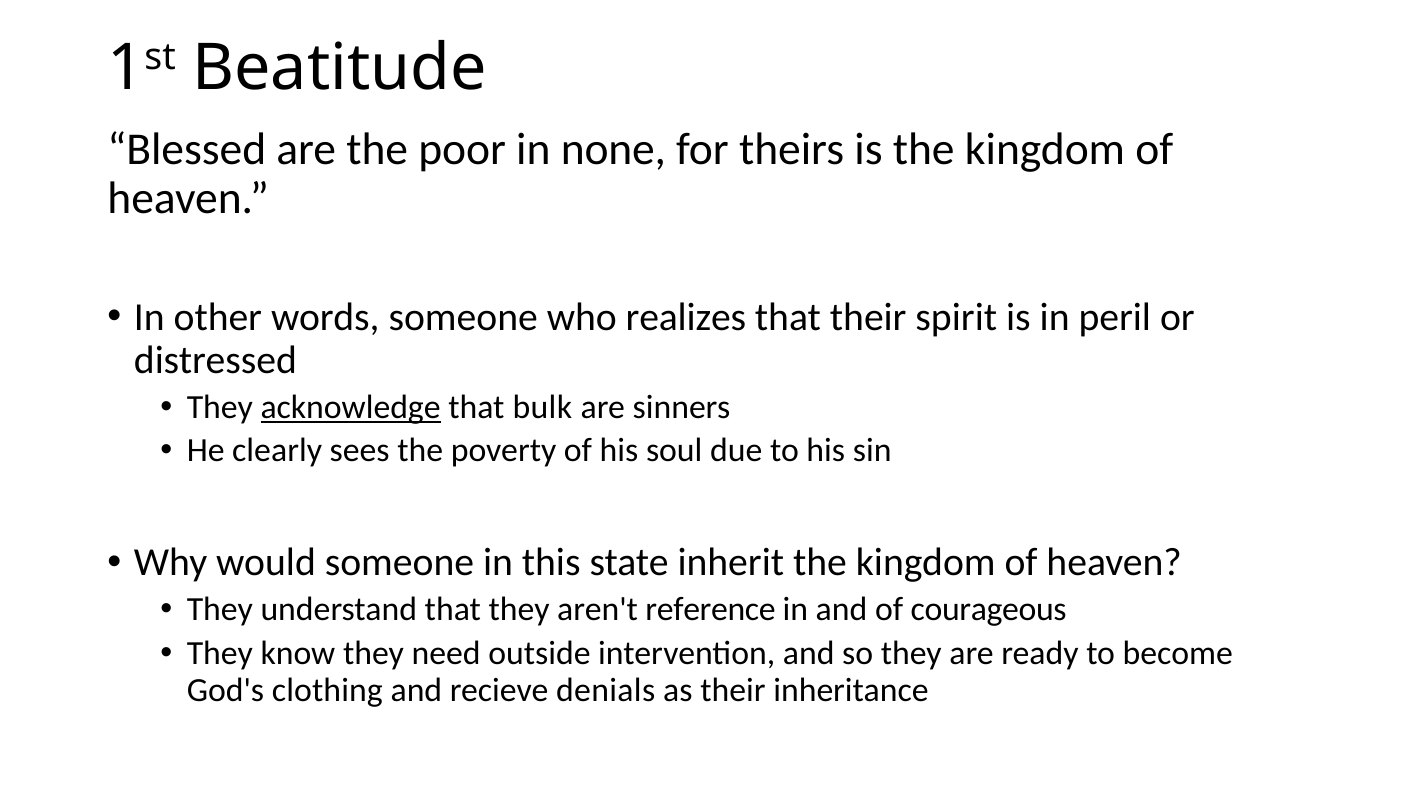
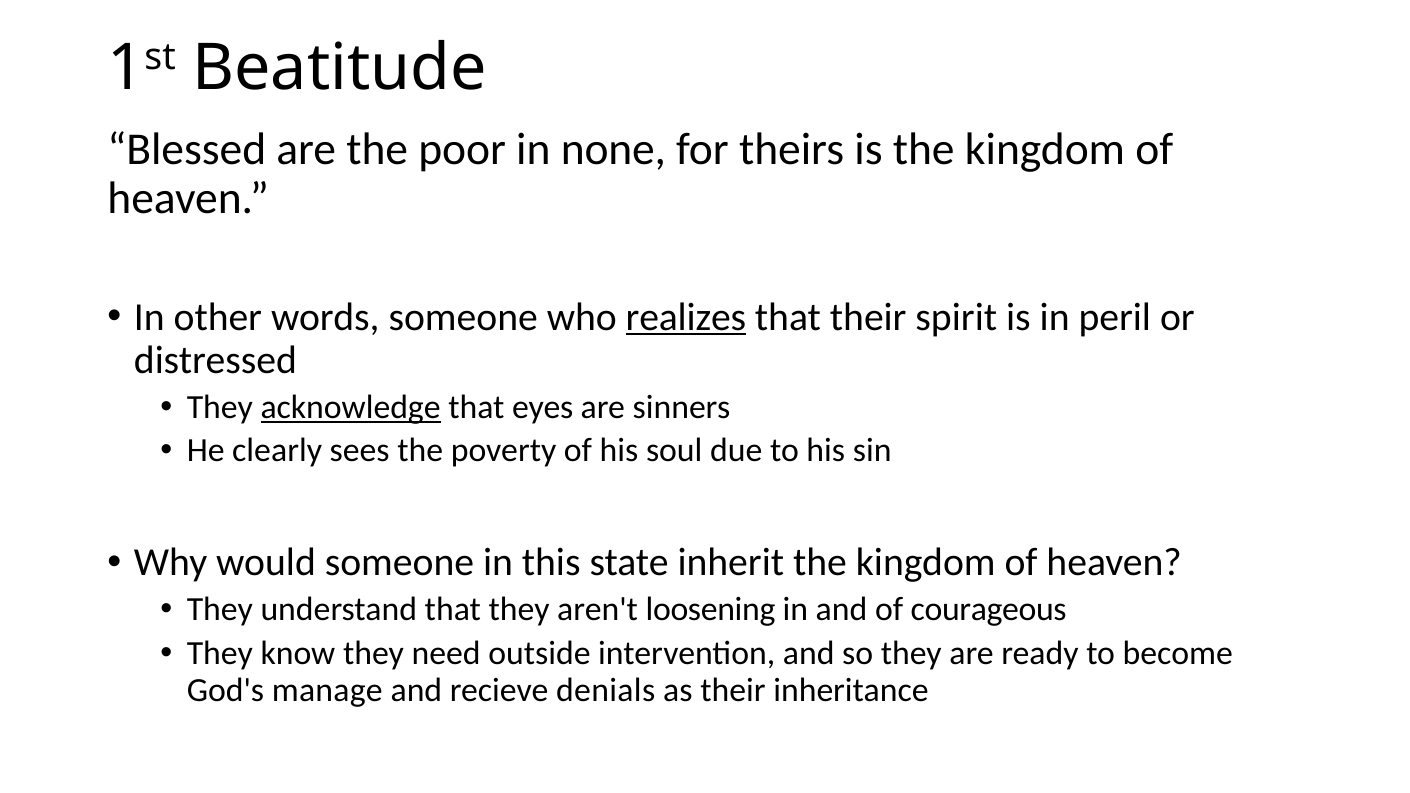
realizes underline: none -> present
bulk: bulk -> eyes
reference: reference -> loosening
clothing: clothing -> manage
